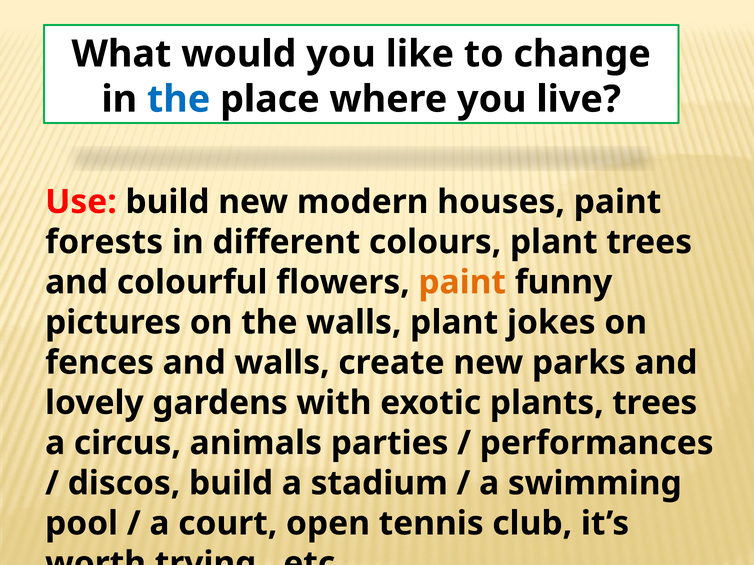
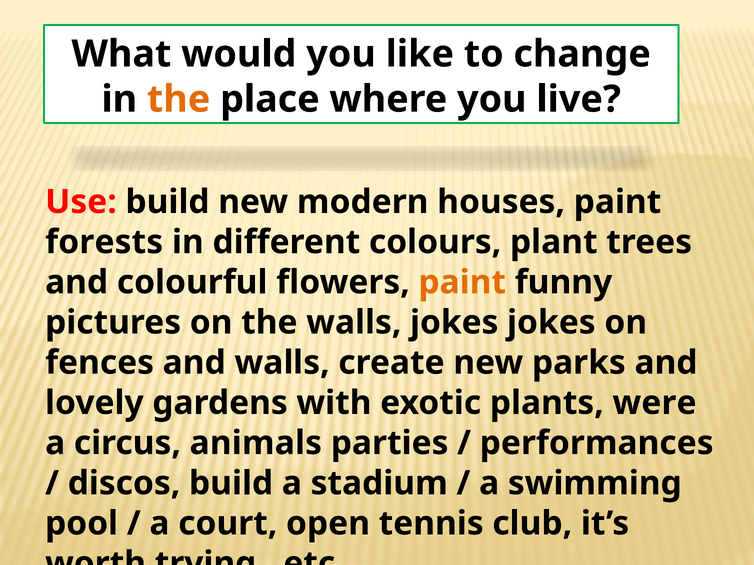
the at (179, 99) colour: blue -> orange
walls plant: plant -> jokes
plants trees: trees -> were
